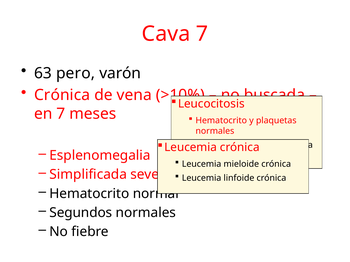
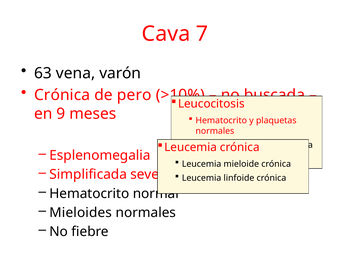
pero: pero -> vena
vena: vena -> pero
en 7: 7 -> 9
Segundos: Segundos -> Mieloides
